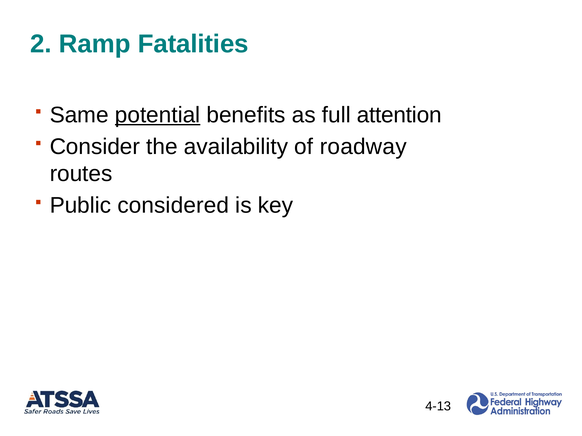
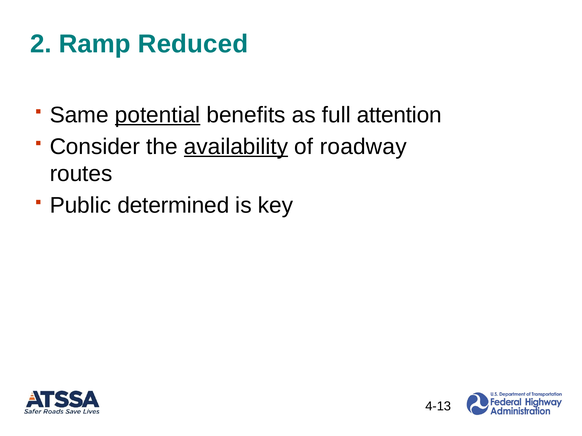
Fatalities: Fatalities -> Reduced
availability underline: none -> present
considered: considered -> determined
